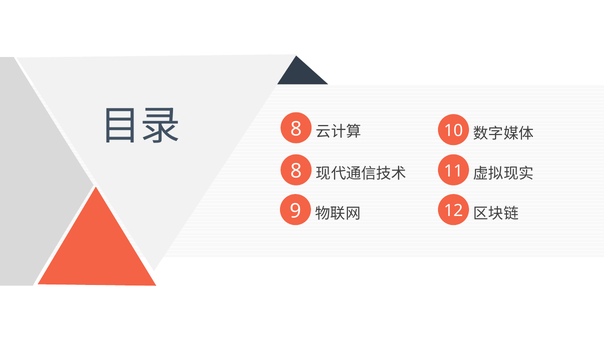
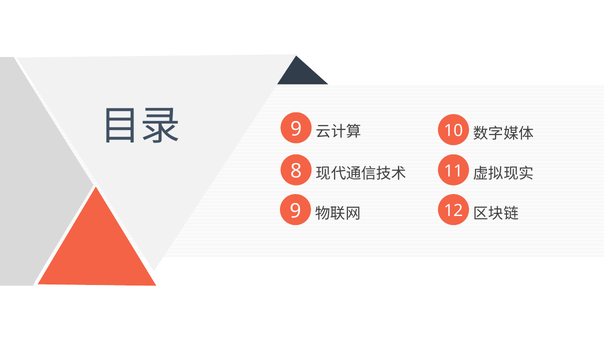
8 at (296, 129): 8 -> 9
